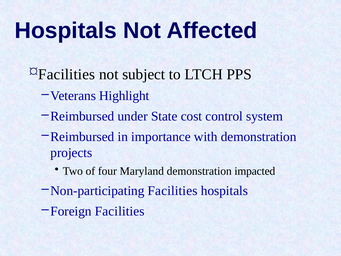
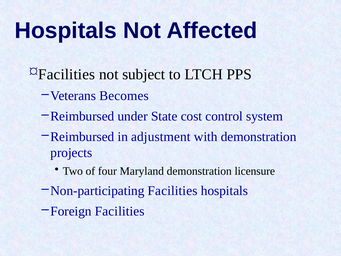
Highlight: Highlight -> Becomes
importance: importance -> adjustment
impacted: impacted -> licensure
